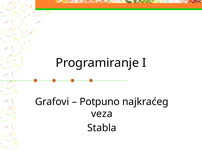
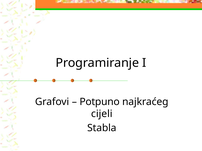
veza: veza -> cijeli
